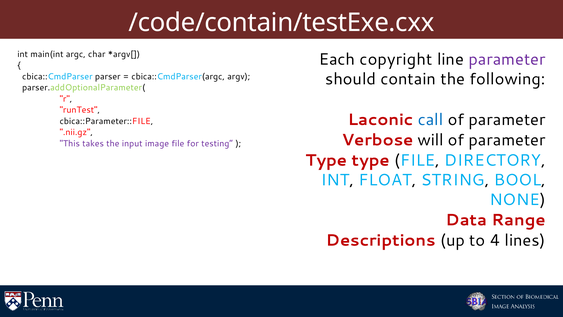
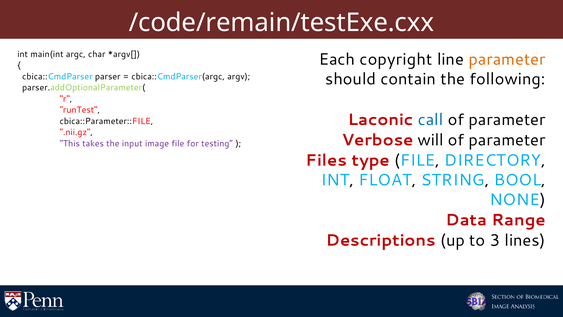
/code/contain/testExe.cxx: /code/contain/testExe.cxx -> /code/remain/testExe.cxx
parameter at (507, 59) colour: purple -> orange
Type at (326, 160): Type -> Files
4: 4 -> 3
